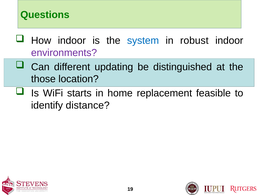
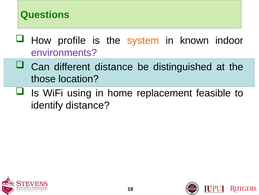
How indoor: indoor -> profile
system colour: blue -> orange
robust: robust -> known
different updating: updating -> distance
starts: starts -> using
